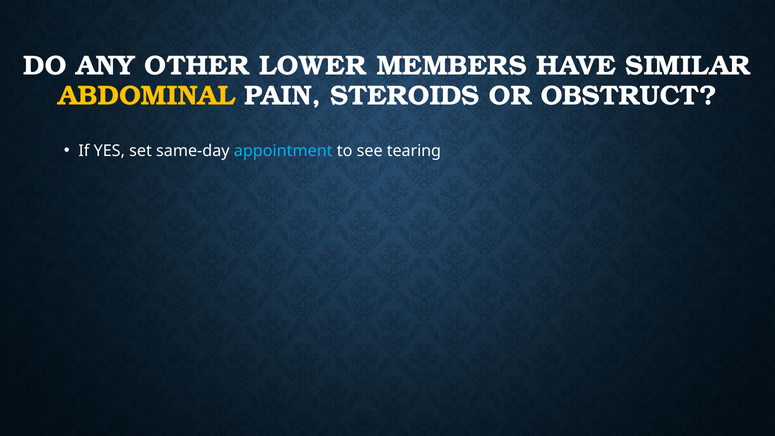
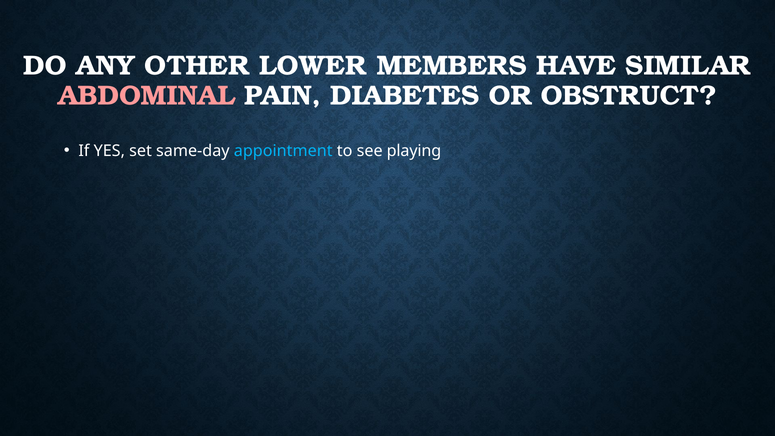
ABDOMINAL colour: yellow -> pink
STEROIDS: STEROIDS -> DIABETES
tearing: tearing -> playing
